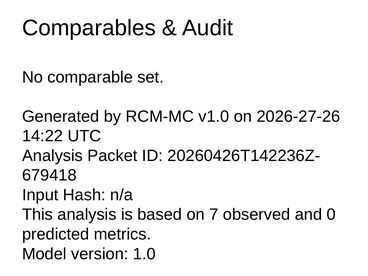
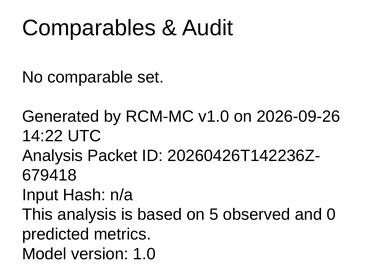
2026-27-26: 2026-27-26 -> 2026-09-26
7: 7 -> 5
